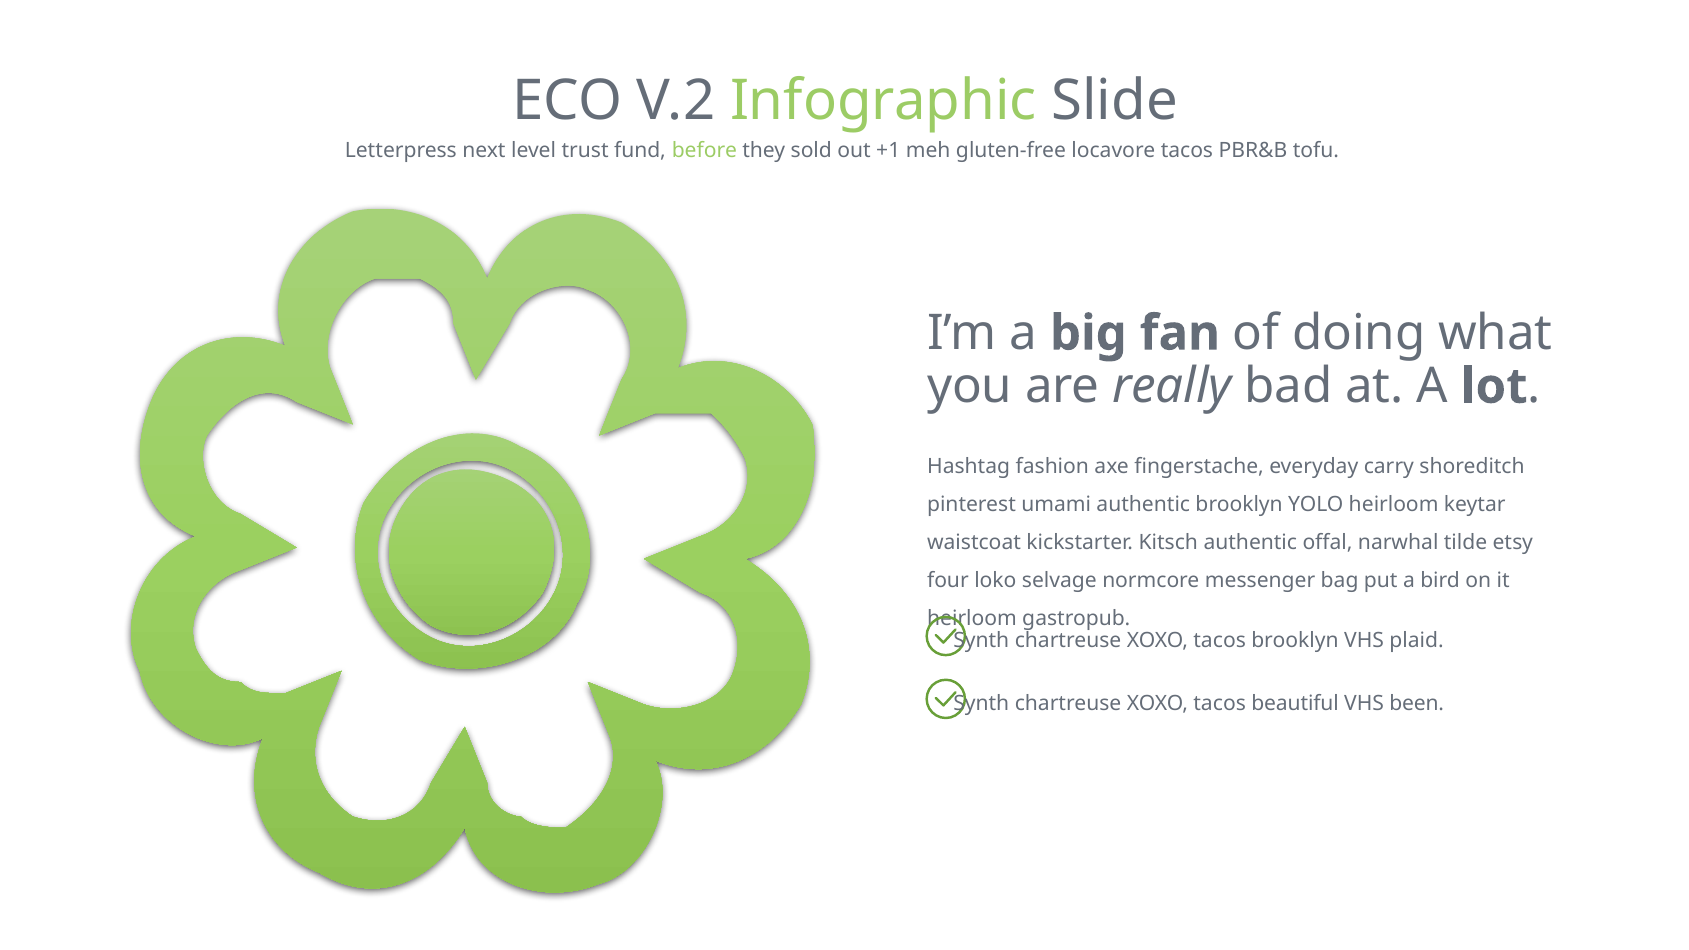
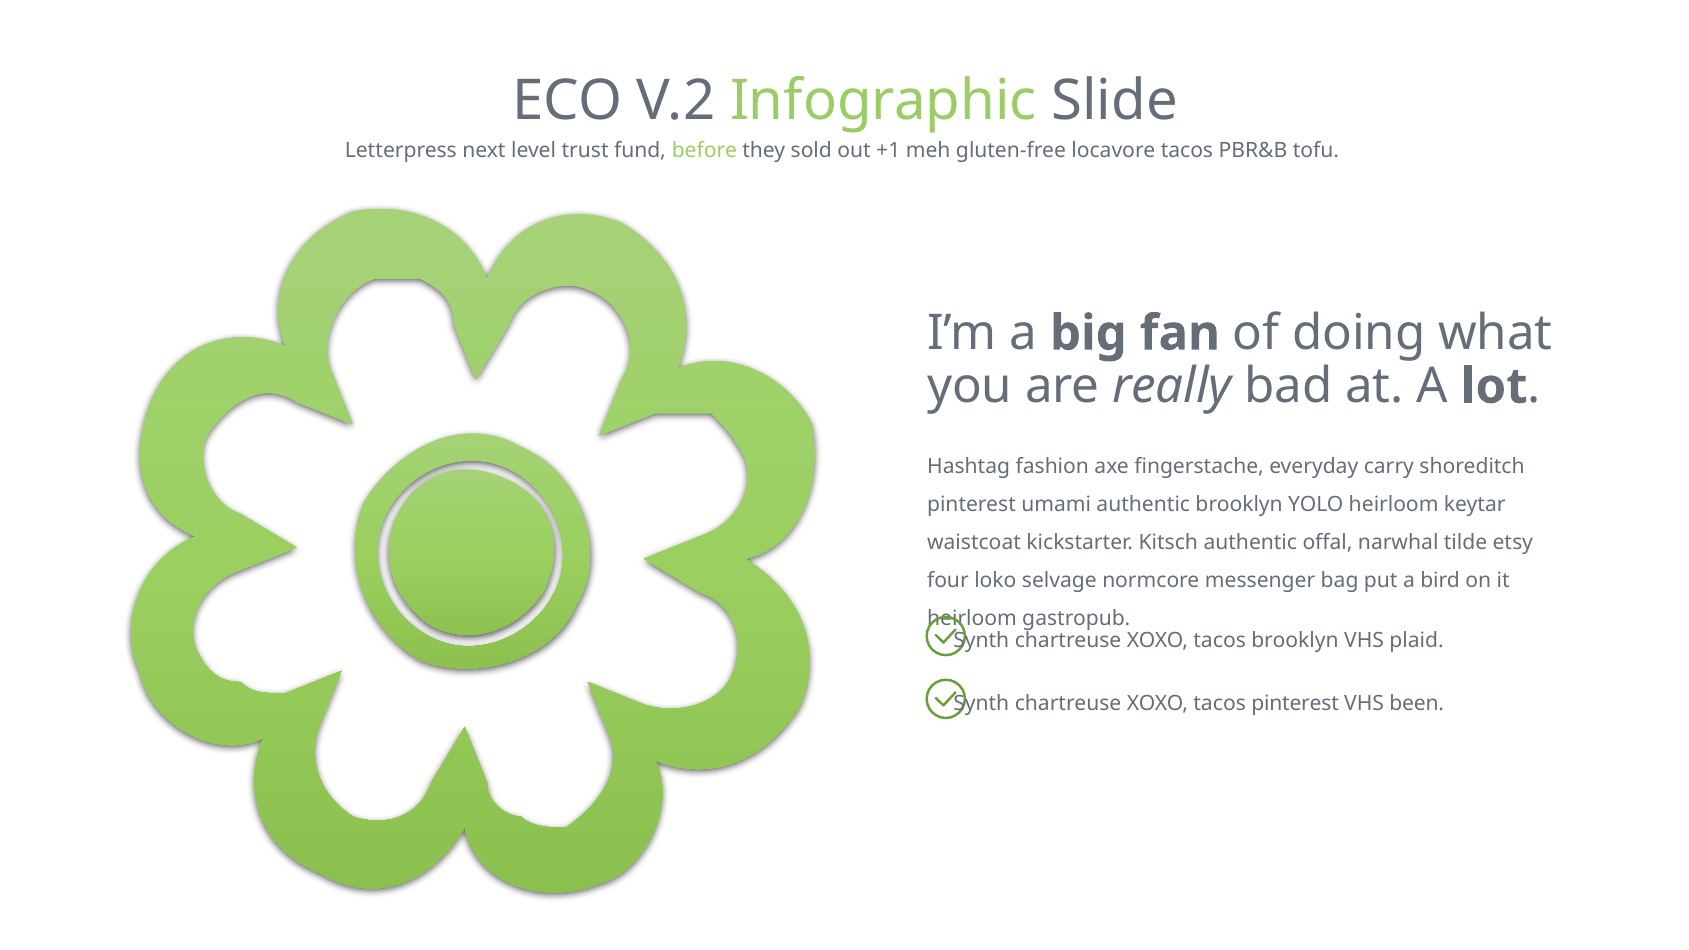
tacos beautiful: beautiful -> pinterest
